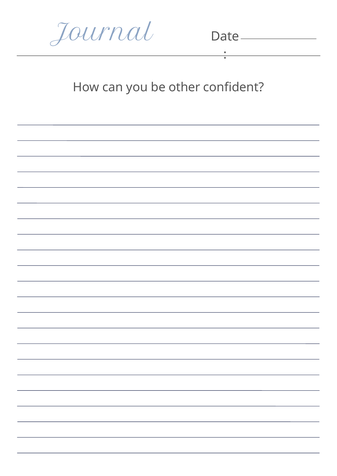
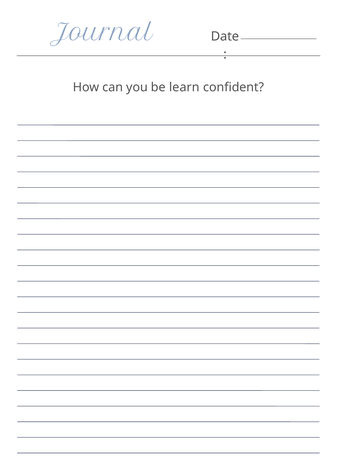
other: other -> learn
